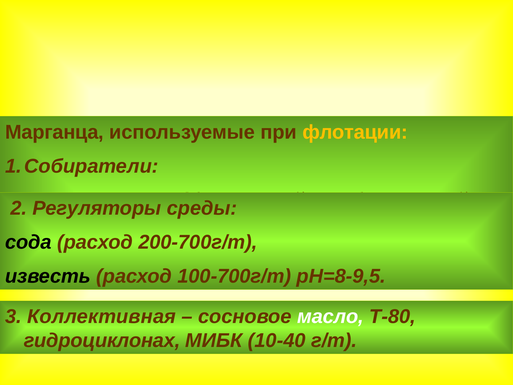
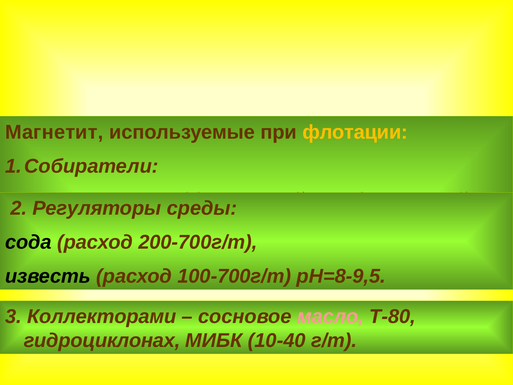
Марганца: Марганца -> Магнетит
Коллективная: Коллективная -> Коллекторами
масло colour: white -> pink
